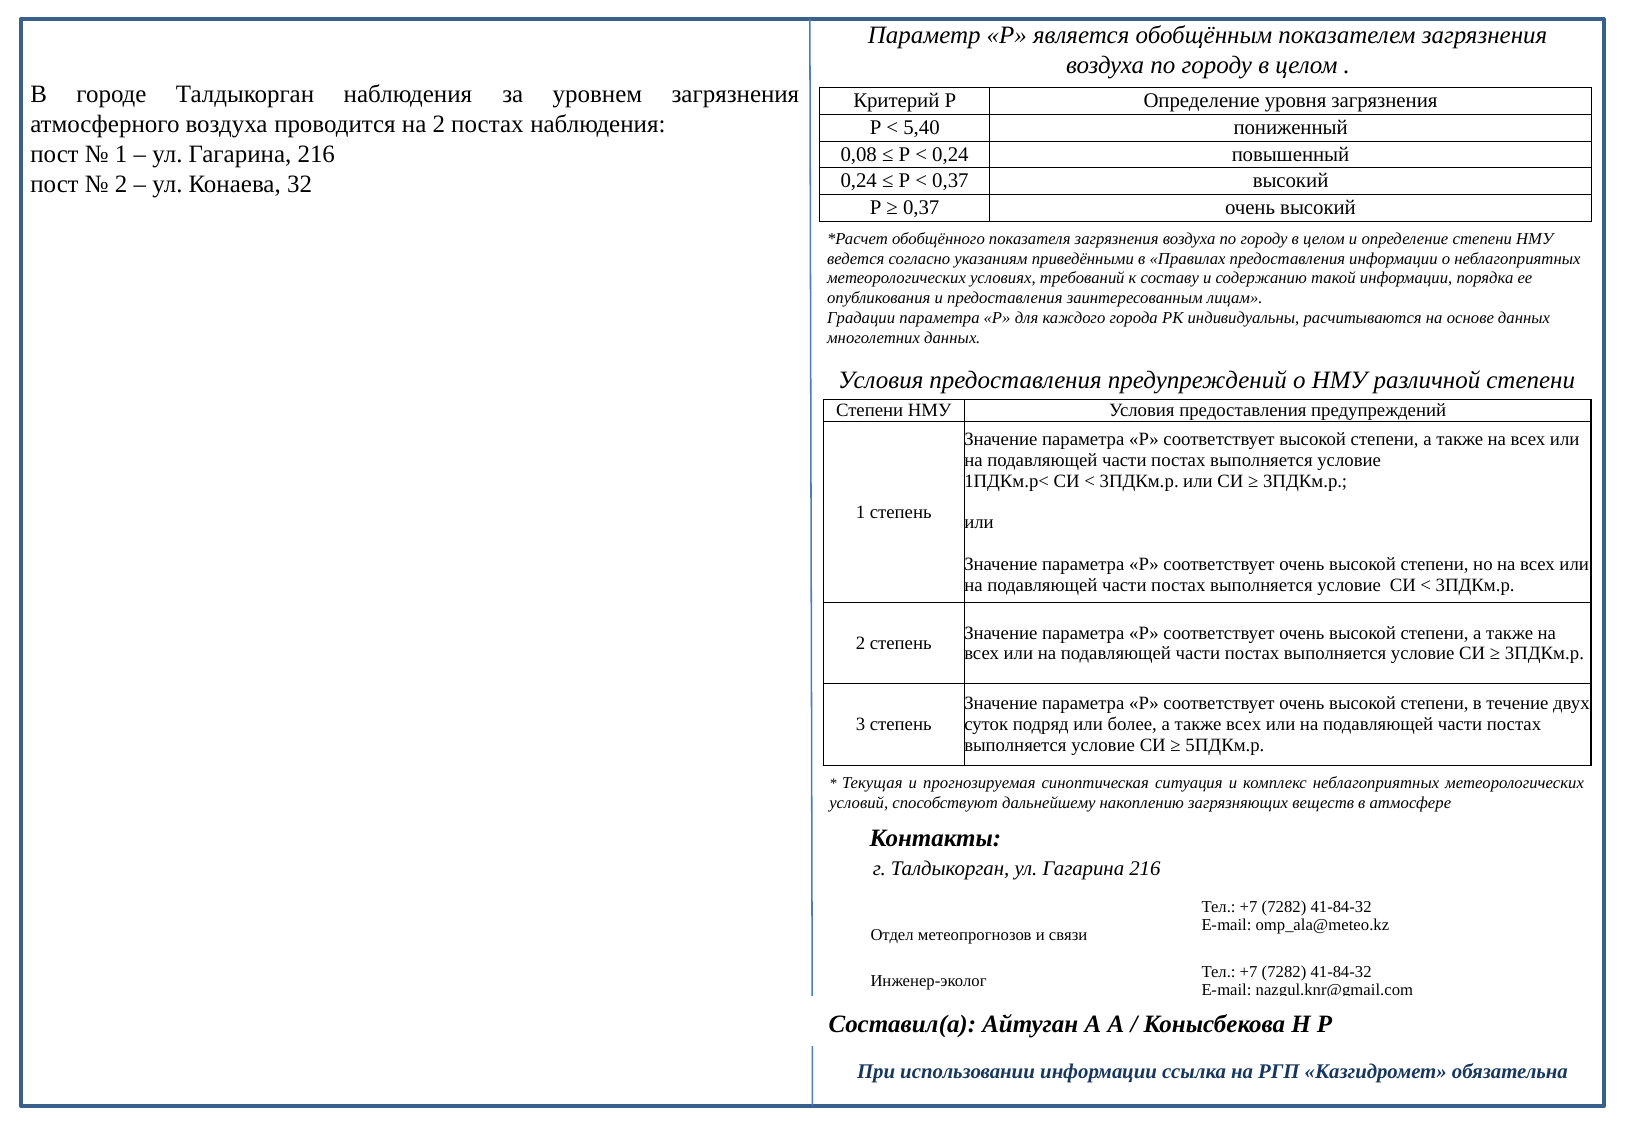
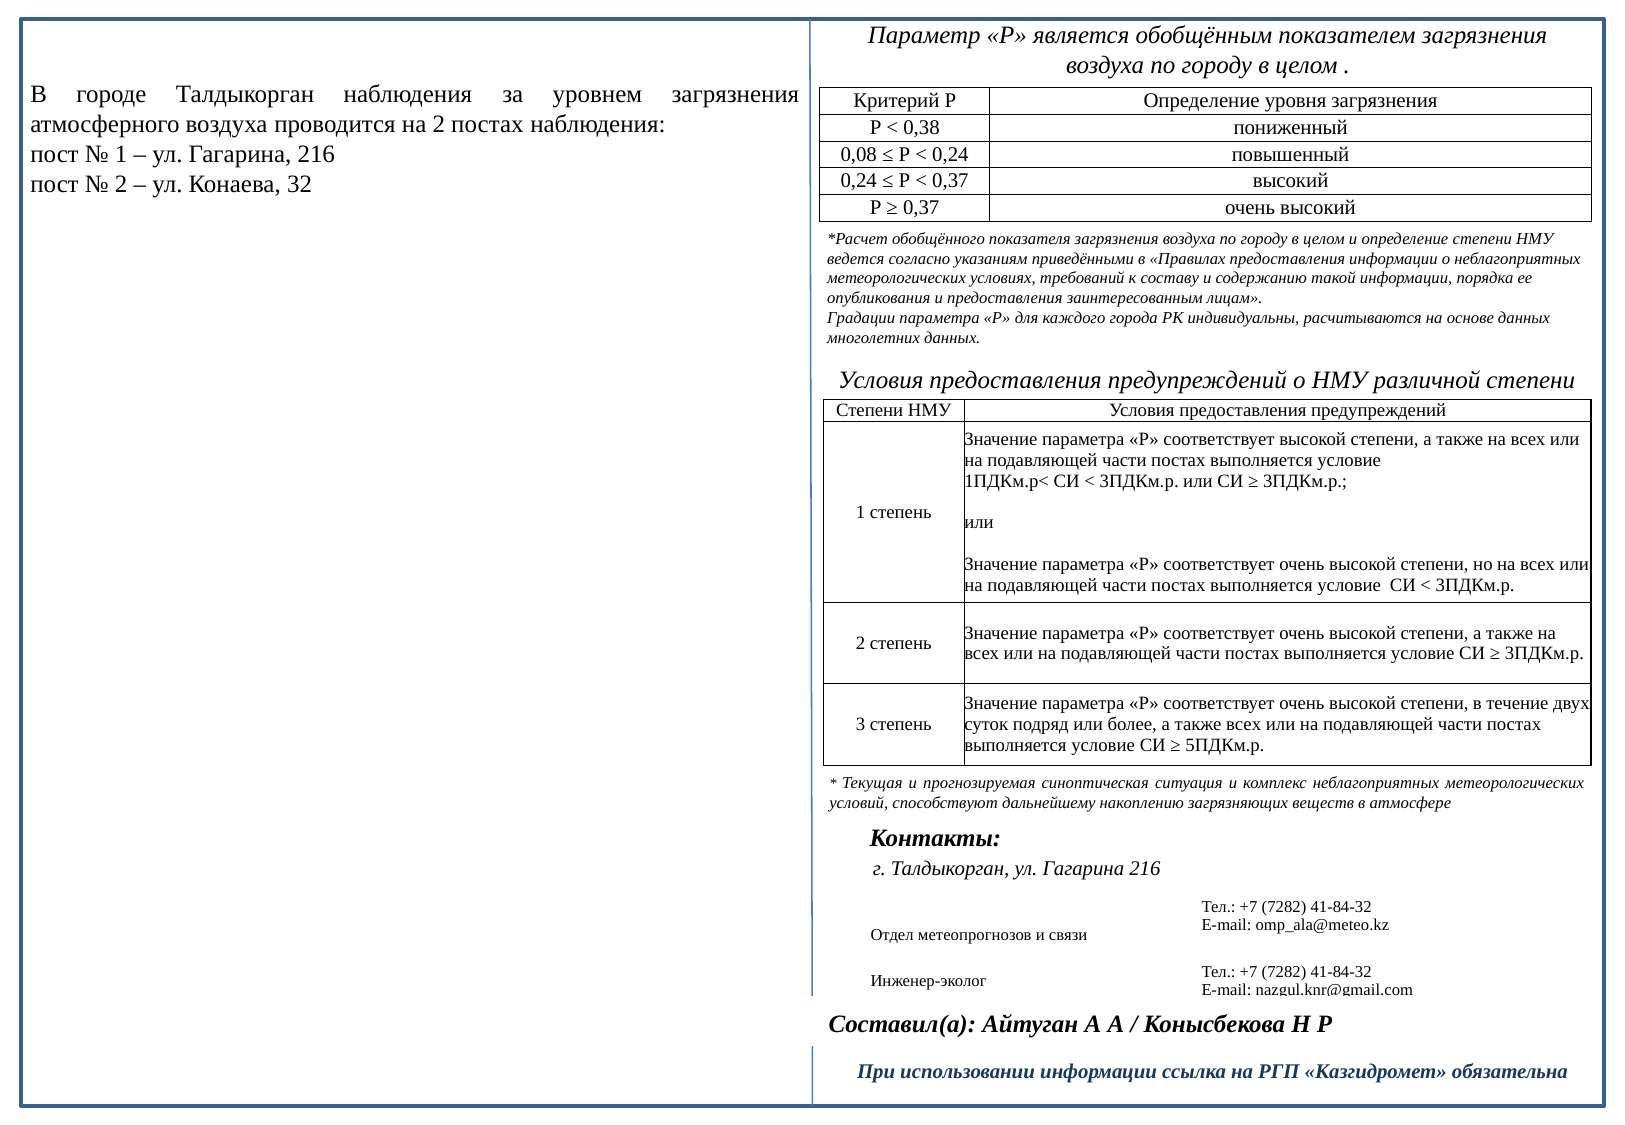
5,40: 5,40 -> 0,38
